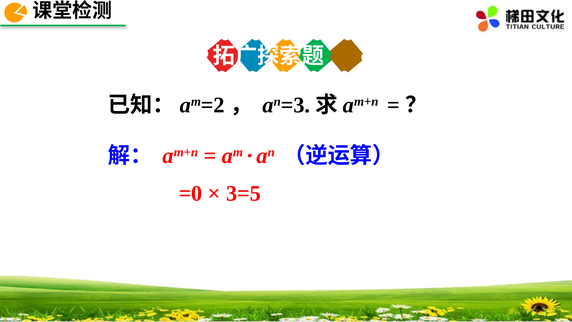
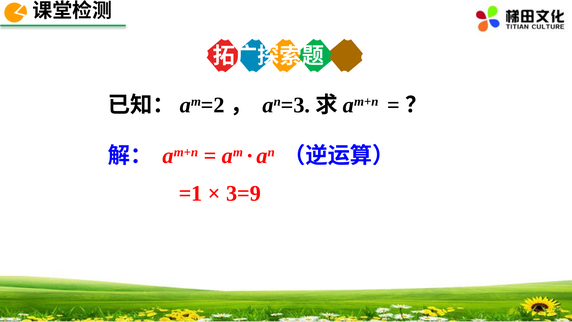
=0: =0 -> =1
3=5: 3=5 -> 3=9
